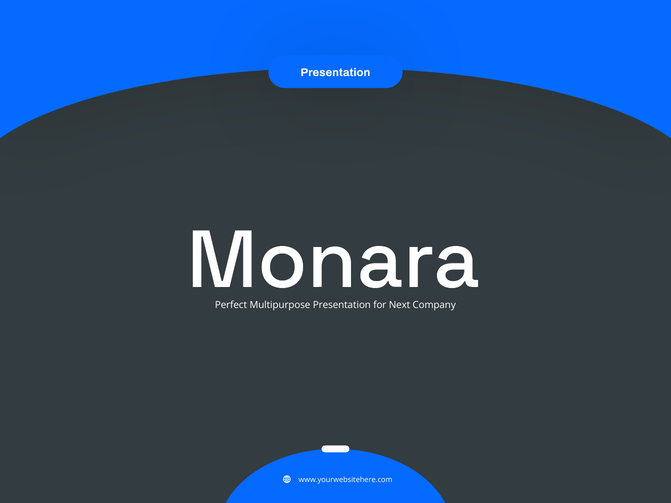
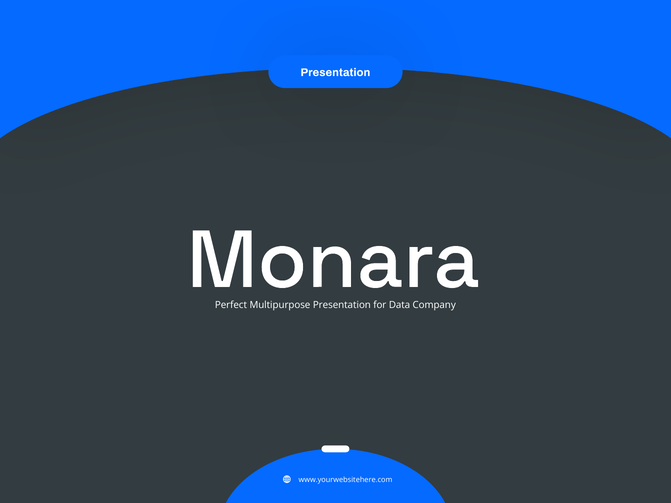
Next: Next -> Data
